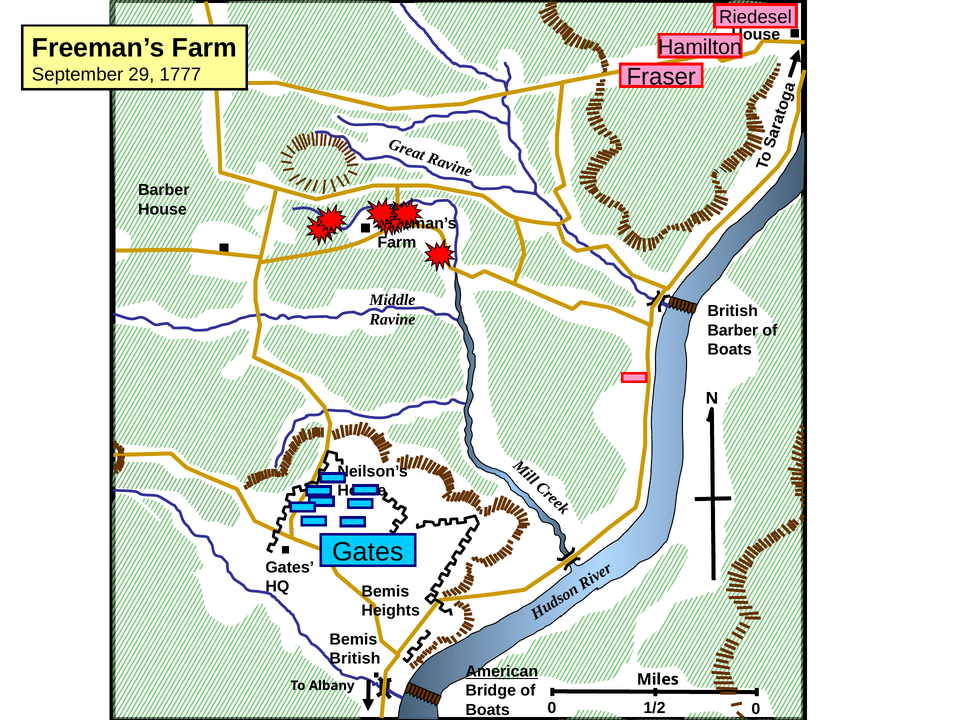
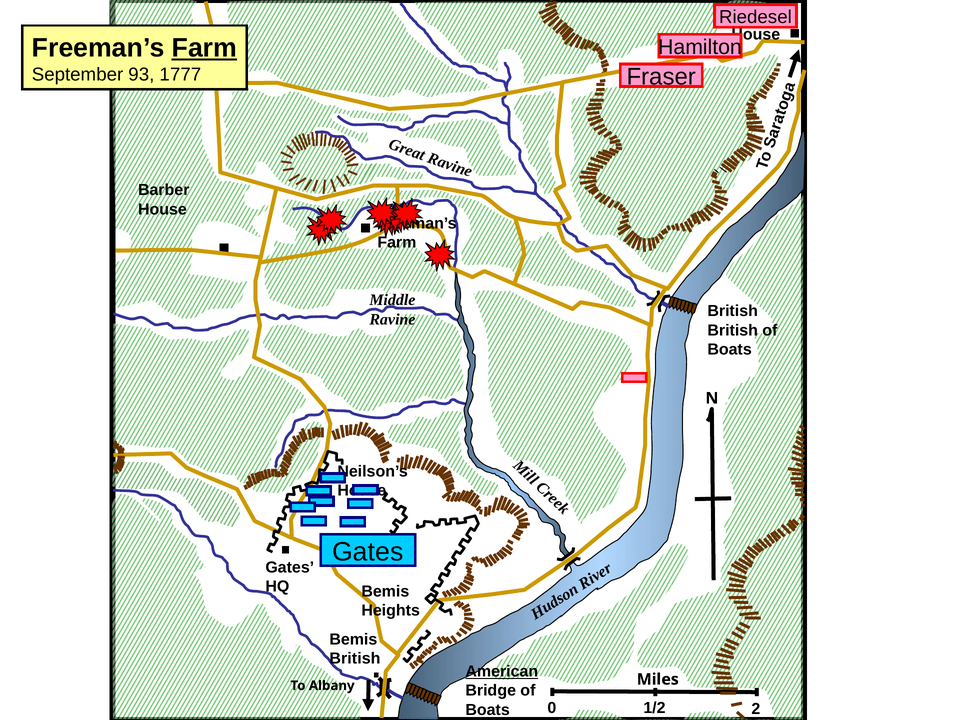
Farm at (204, 48) underline: none -> present
29: 29 -> 93
Barber at (733, 330): Barber -> British
1/2 0: 0 -> 2
